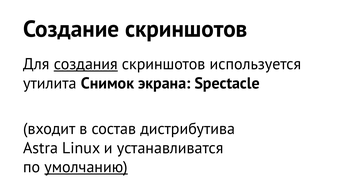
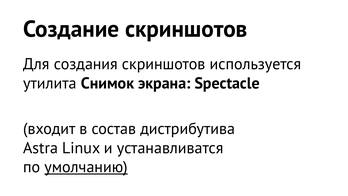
создания underline: present -> none
